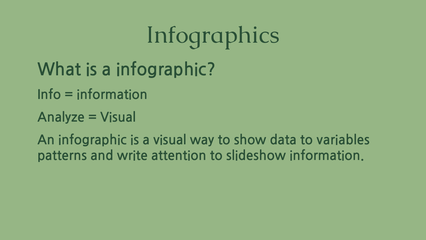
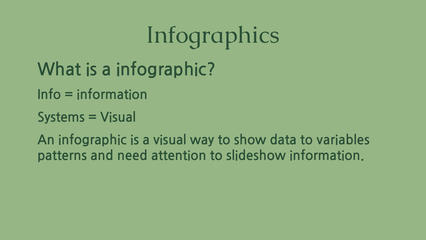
Analyze: Analyze -> Systems
write: write -> need
